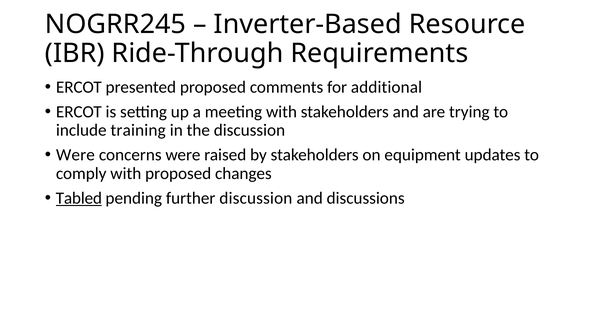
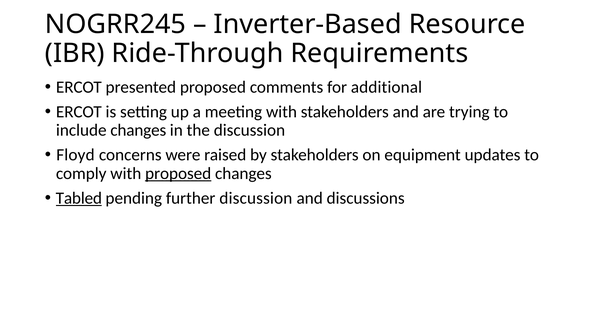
include training: training -> changes
Were at (75, 155): Were -> Floyd
proposed at (178, 174) underline: none -> present
